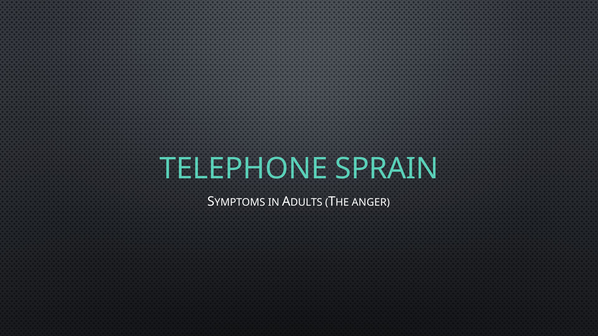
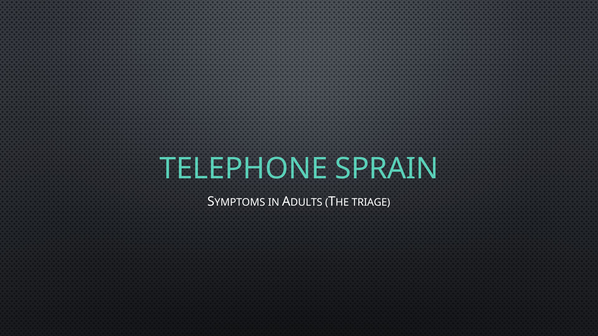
ANGER: ANGER -> TRIAGE
